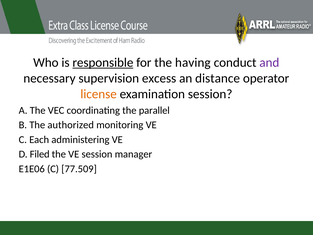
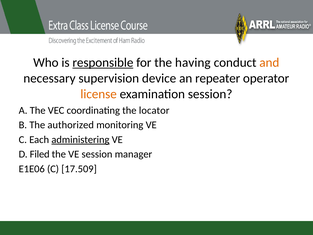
and colour: purple -> orange
excess: excess -> device
distance: distance -> repeater
parallel: parallel -> locator
administering underline: none -> present
77.509: 77.509 -> 17.509
